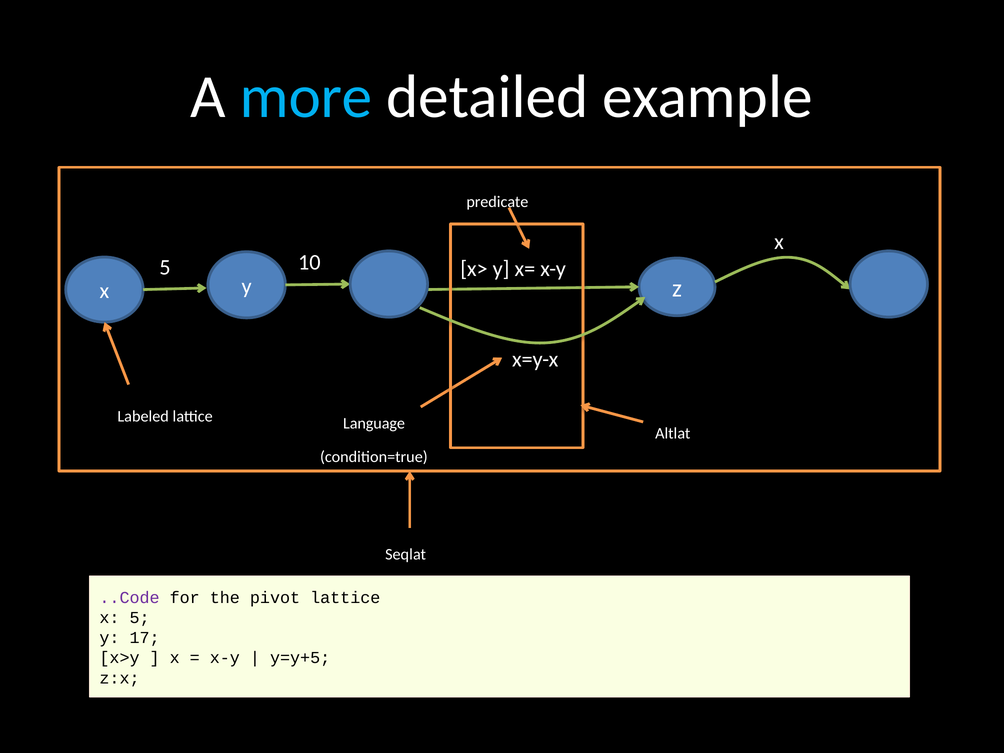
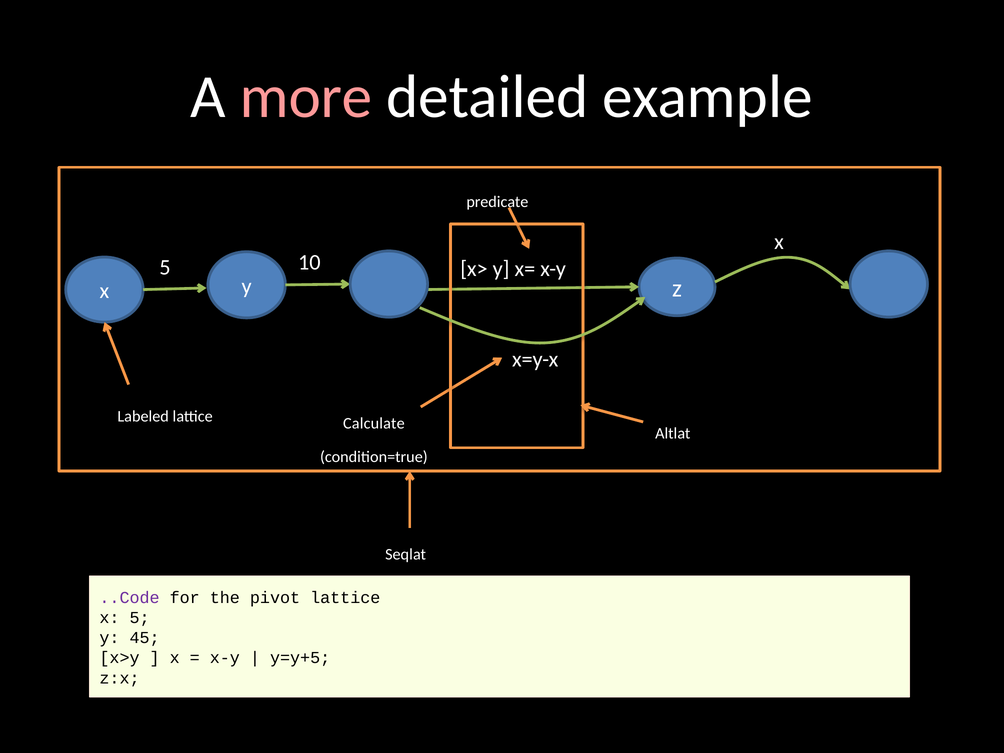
more colour: light blue -> pink
Language: Language -> Calculate
17: 17 -> 45
